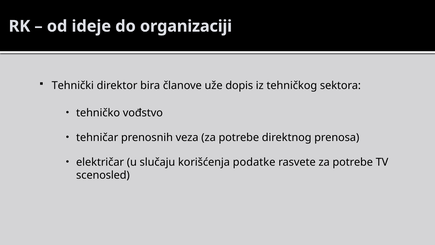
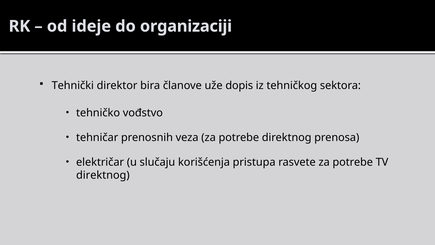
podatke: podatke -> pristupa
scenosled at (103, 175): scenosled -> direktnog
